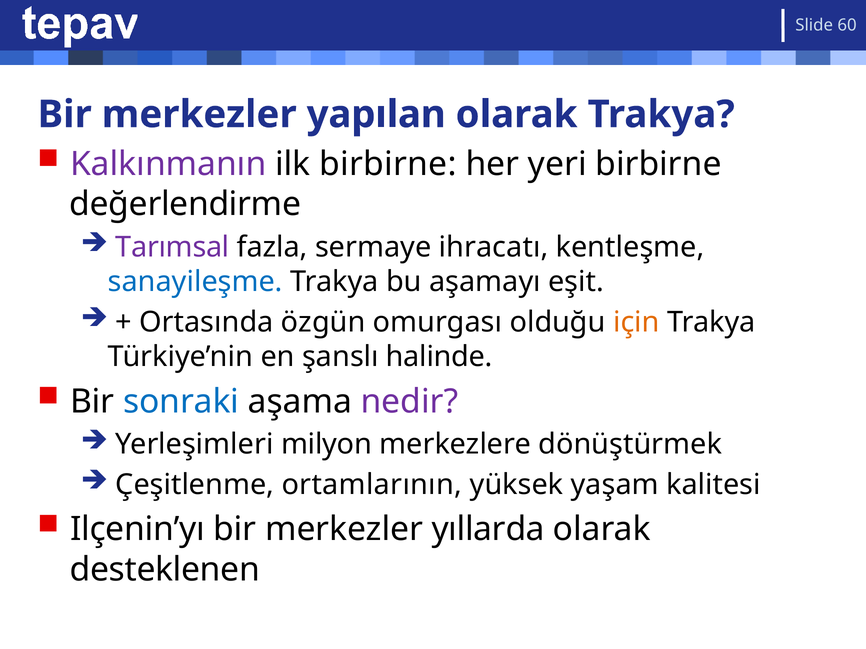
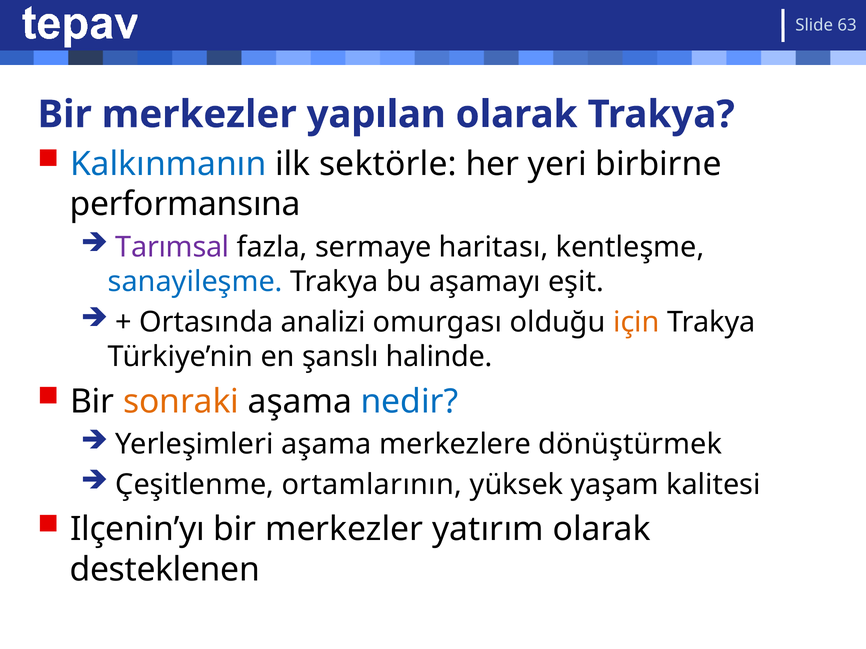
60: 60 -> 63
Kalkınmanın colour: purple -> blue
ilk birbirne: birbirne -> sektörle
değerlendirme: değerlendirme -> performansına
ihracatı: ihracatı -> haritası
özgün: özgün -> analizi
sonraki colour: blue -> orange
nedir colour: purple -> blue
Yerleşimleri milyon: milyon -> aşama
yıllarda: yıllarda -> yatırım
